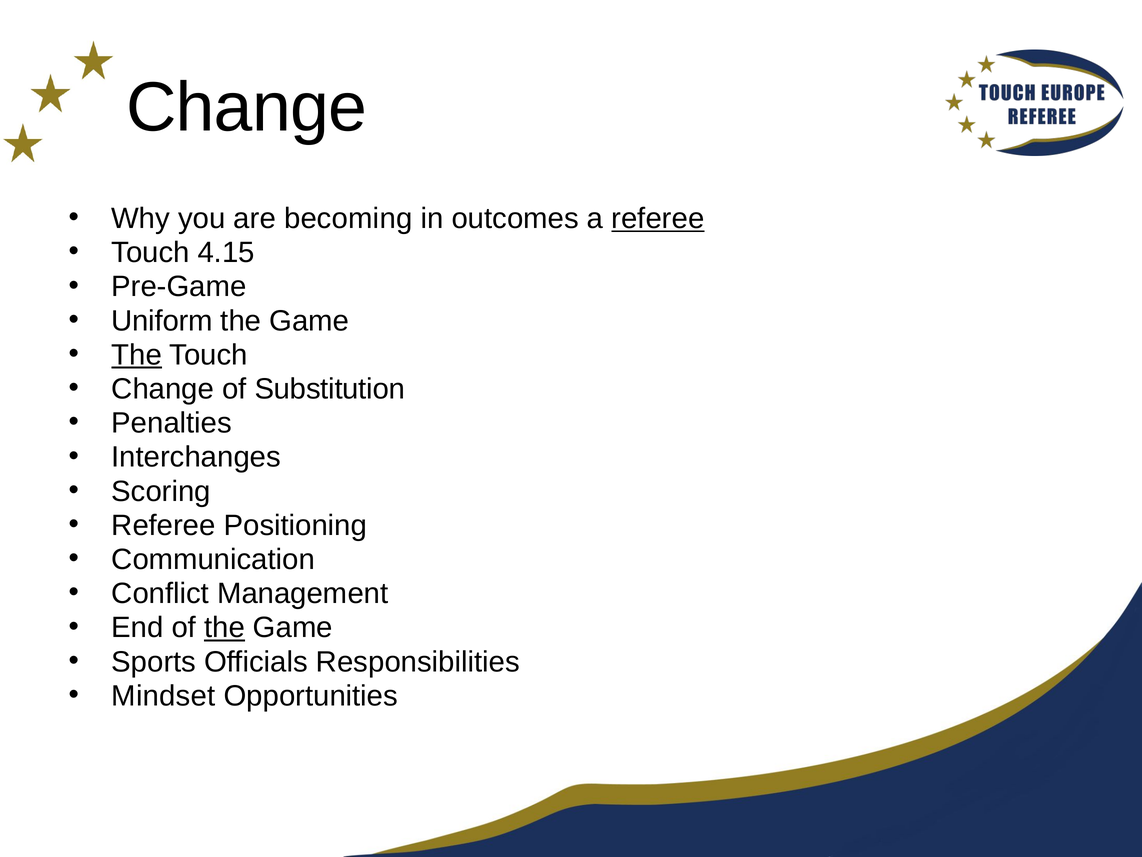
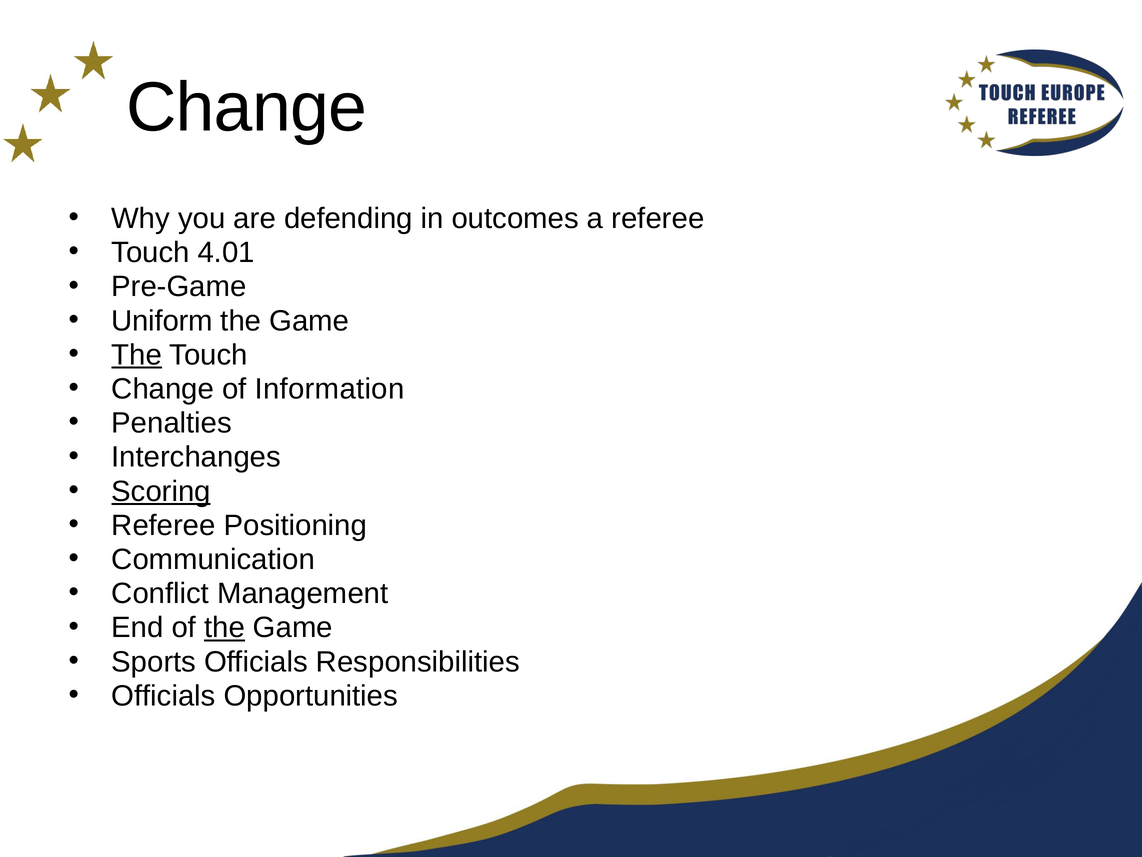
becoming: becoming -> defending
referee at (658, 218) underline: present -> none
4.15: 4.15 -> 4.01
Substitution: Substitution -> Information
Scoring underline: none -> present
Mindset at (163, 696): Mindset -> Officials
